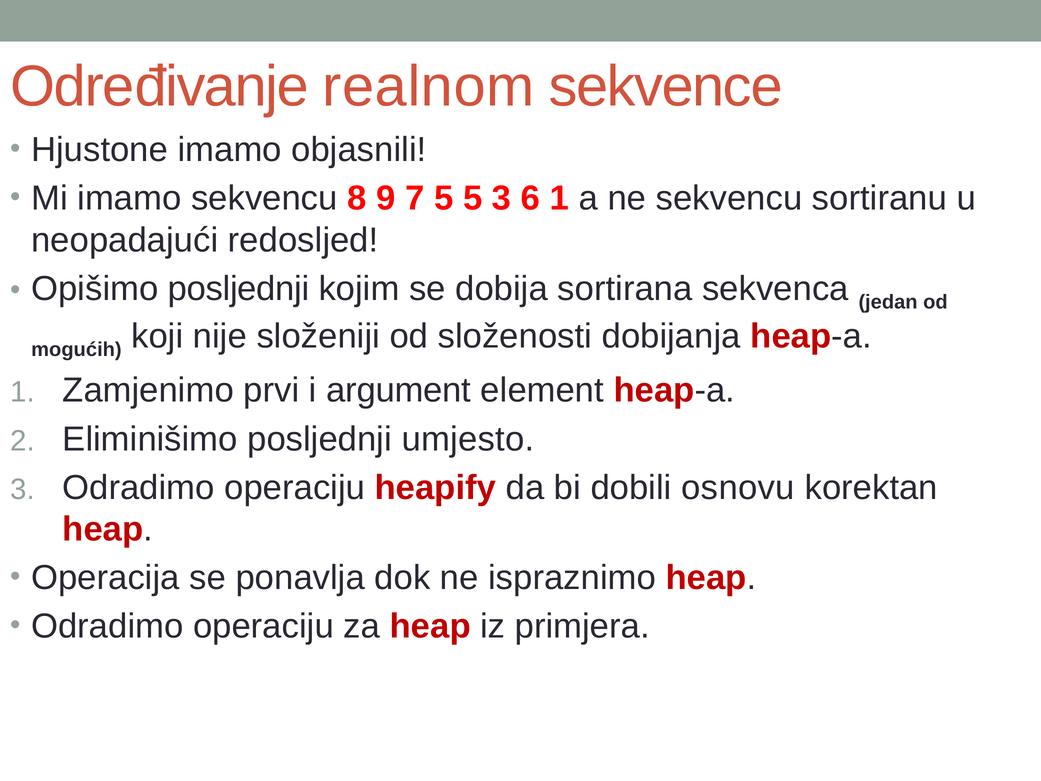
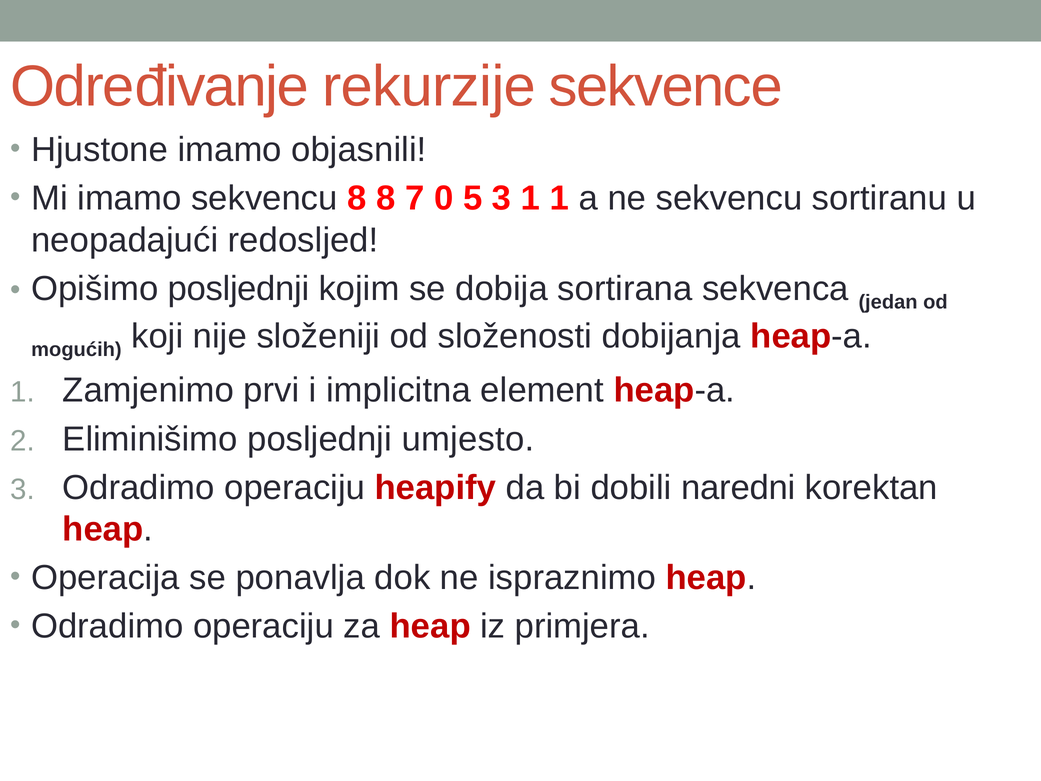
realnom: realnom -> rekurzije
8 9: 9 -> 8
7 5: 5 -> 0
3 6: 6 -> 1
argument: argument -> implicitna
osnovu: osnovu -> naredni
